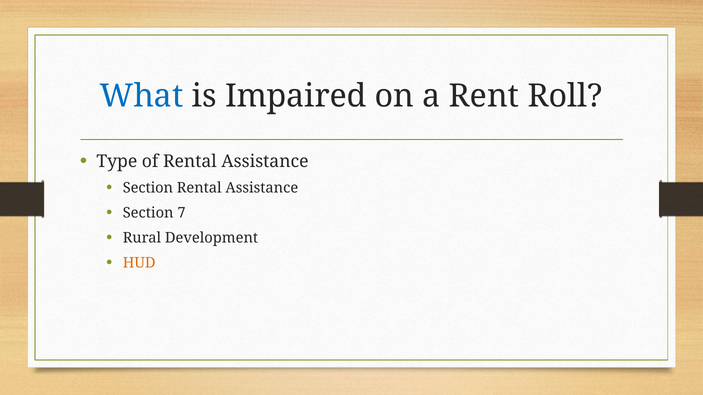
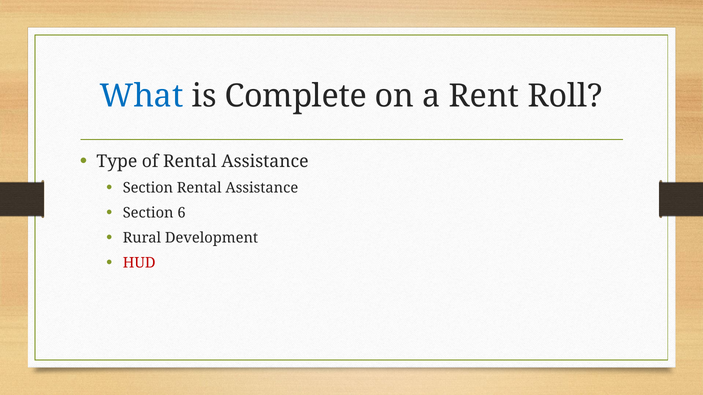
Impaired: Impaired -> Complete
7: 7 -> 6
HUD colour: orange -> red
